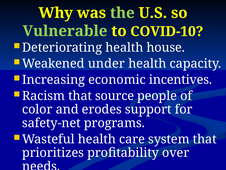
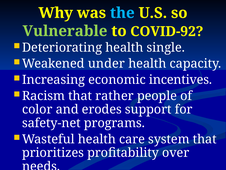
the colour: light green -> light blue
COVID-10: COVID-10 -> COVID-92
house: house -> single
source: source -> rather
